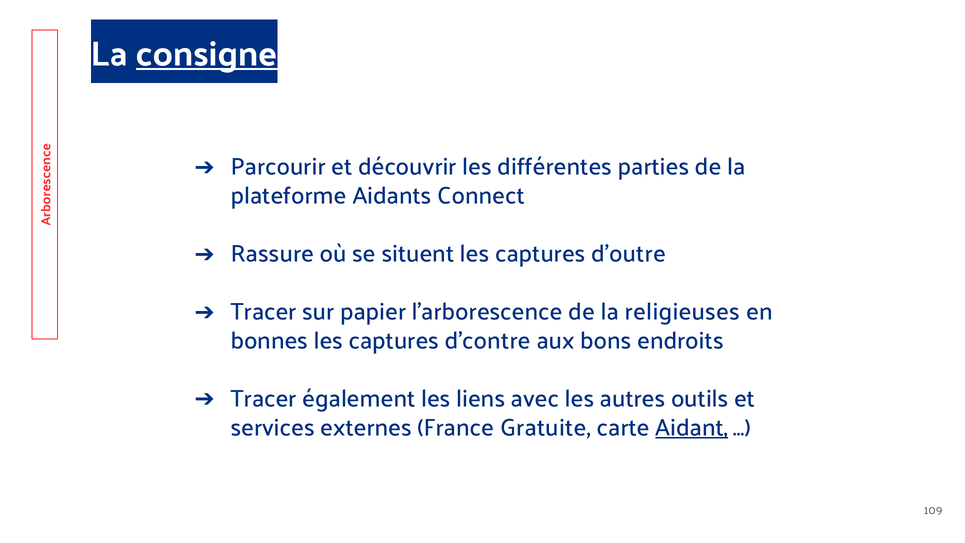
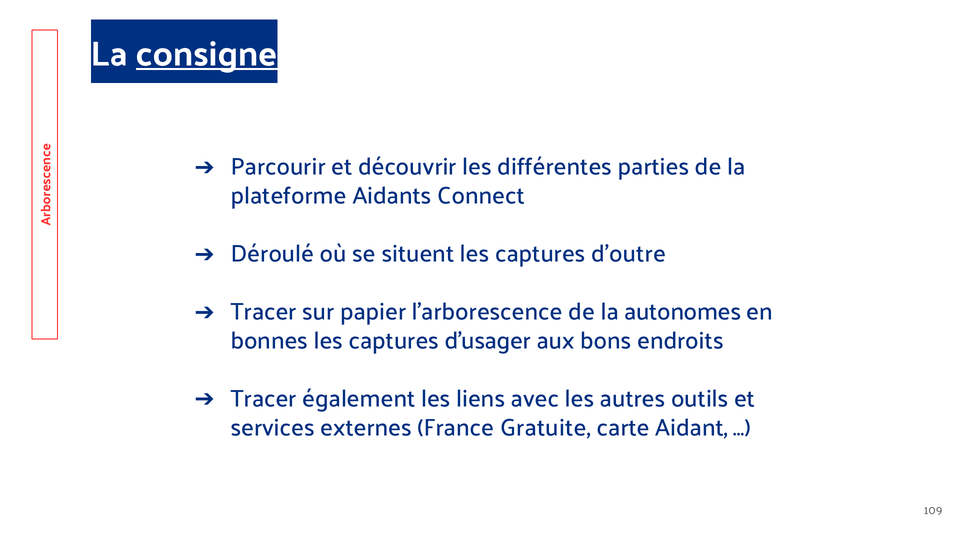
Rassure: Rassure -> Déroulé
religieuses: religieuses -> autonomes
d’contre: d’contre -> d’usager
Aidant underline: present -> none
